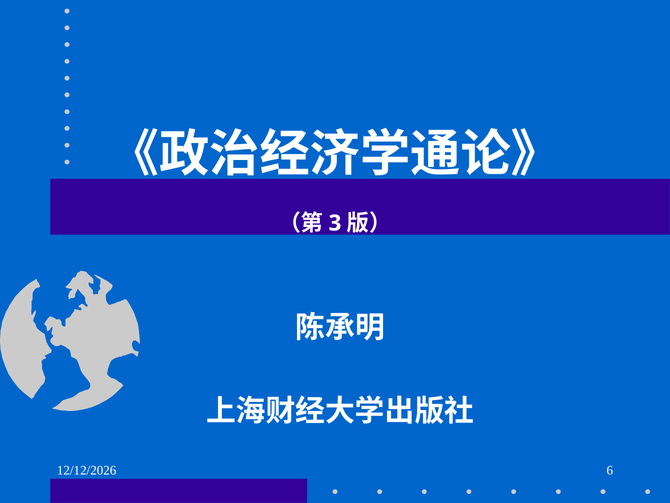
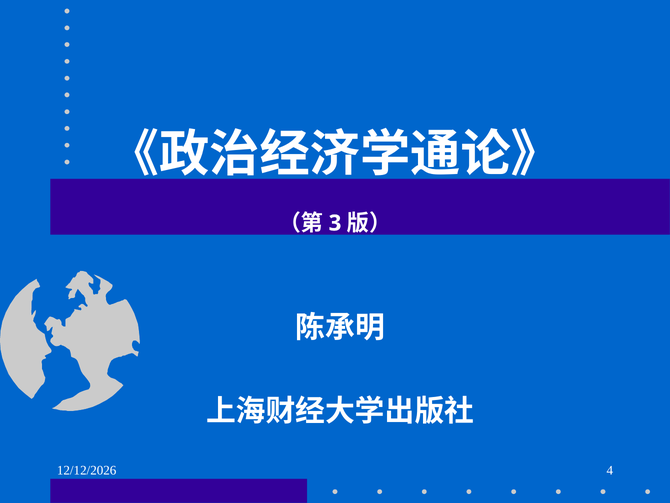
6: 6 -> 4
